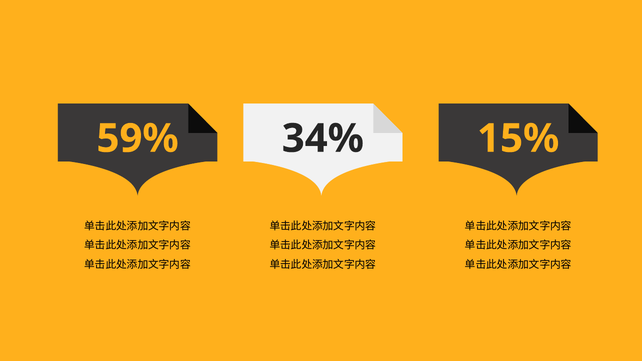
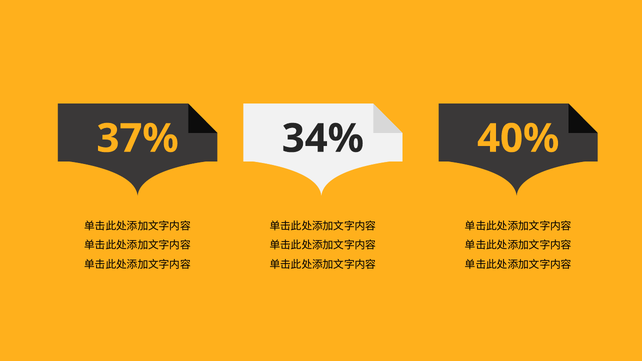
59%: 59% -> 37%
15%: 15% -> 40%
